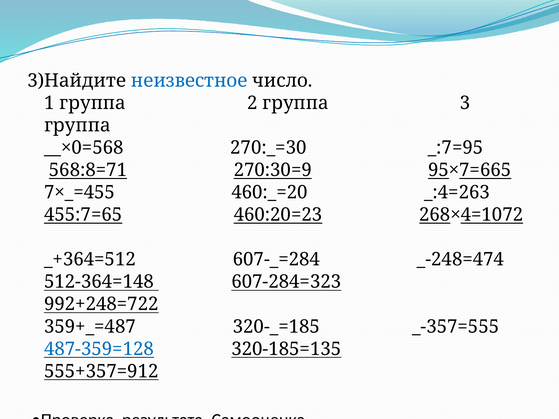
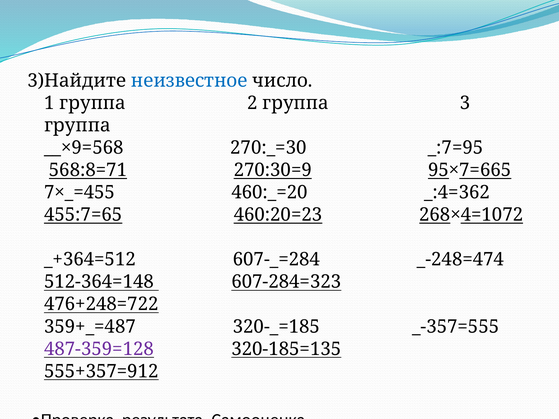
__×0=568: __×0=568 -> __×9=568
_:4=263: _:4=263 -> _:4=362
992+248=722: 992+248=722 -> 476+248=722
487-359=128 colour: blue -> purple
